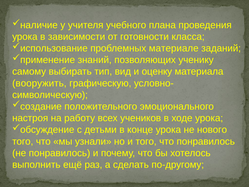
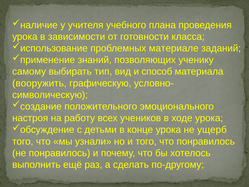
оценку: оценку -> способ
нового: нового -> ущерб
